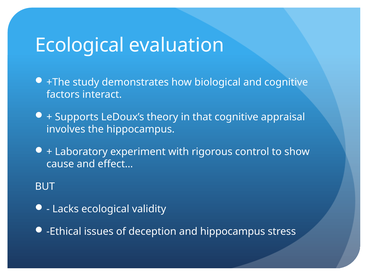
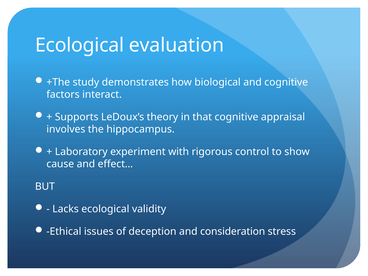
and hippocampus: hippocampus -> consideration
